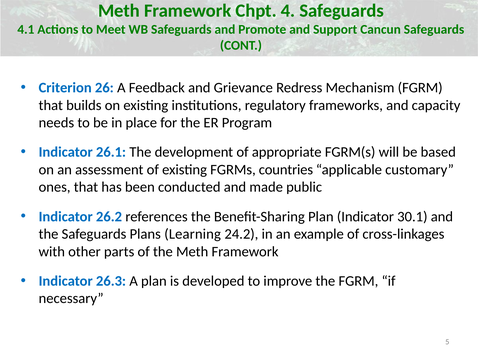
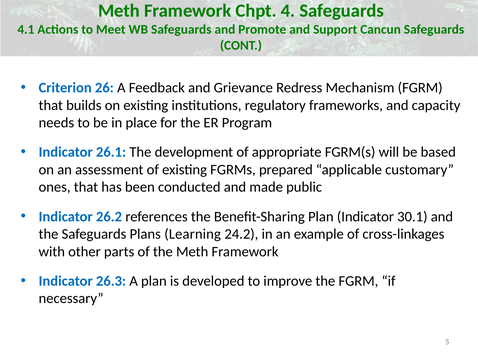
countries: countries -> prepared
